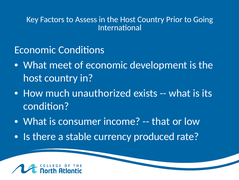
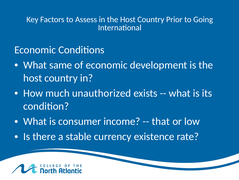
meet: meet -> same
produced: produced -> existence
